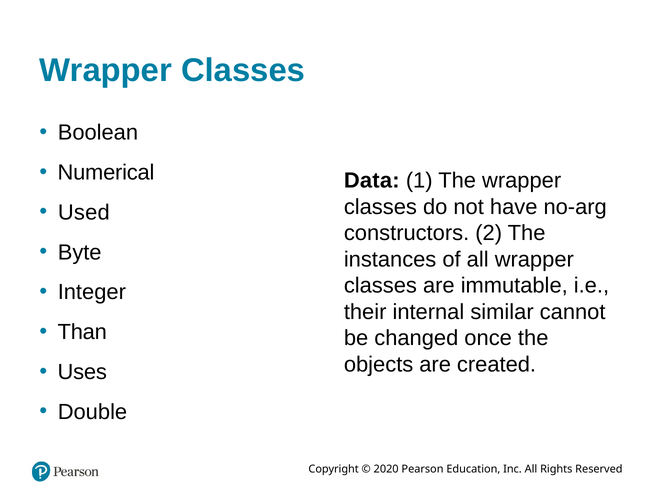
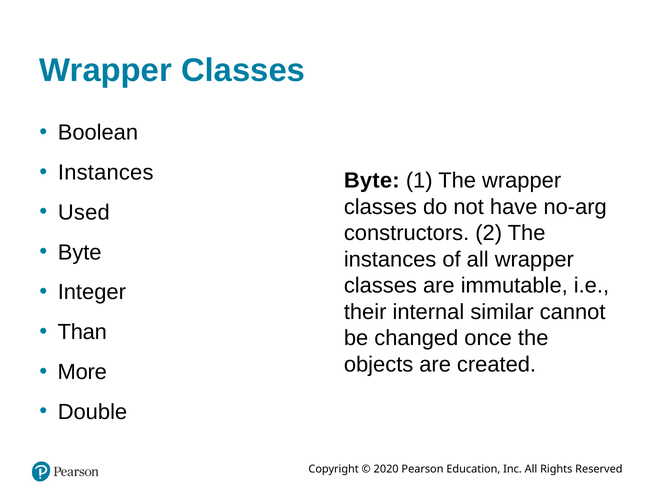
Numerical at (106, 173): Numerical -> Instances
Data at (372, 181): Data -> Byte
Uses: Uses -> More
